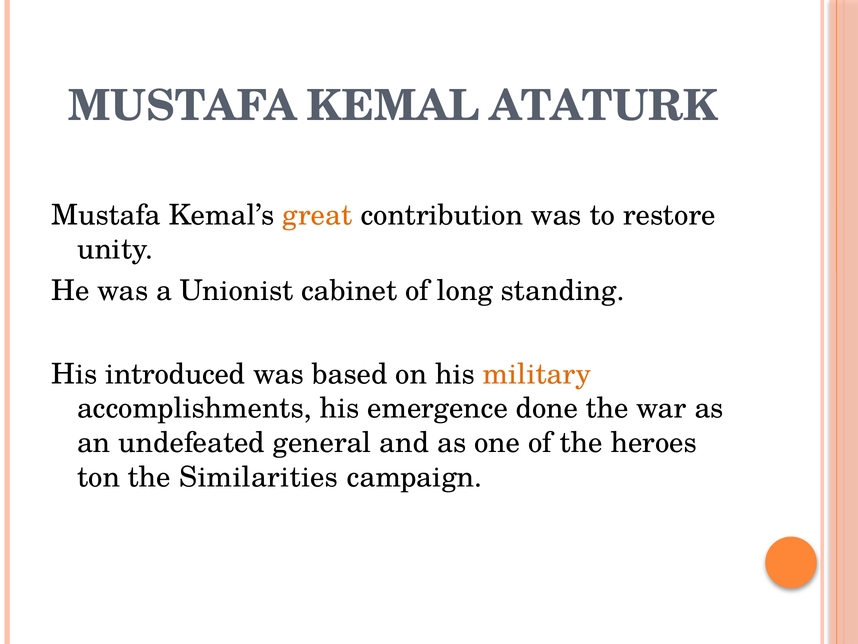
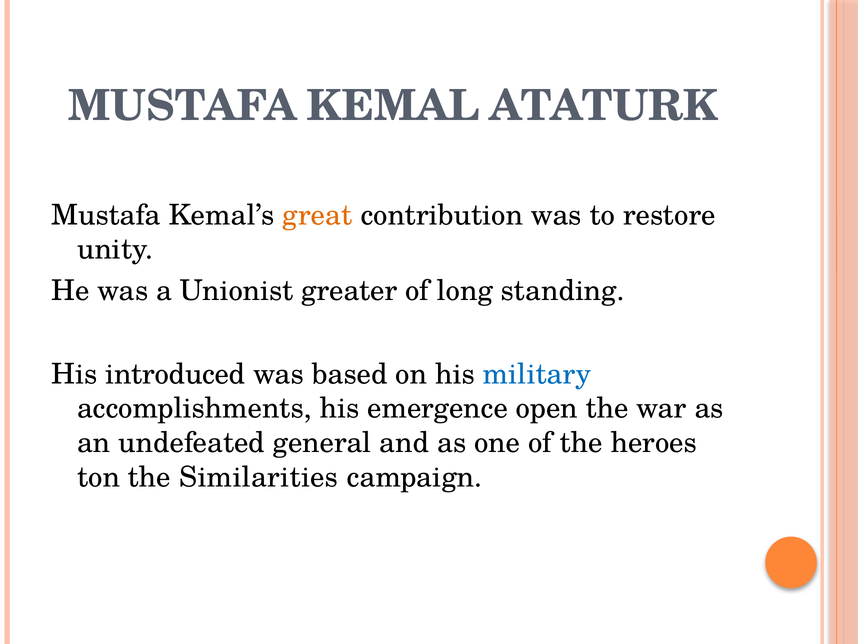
cabinet: cabinet -> greater
military colour: orange -> blue
done: done -> open
